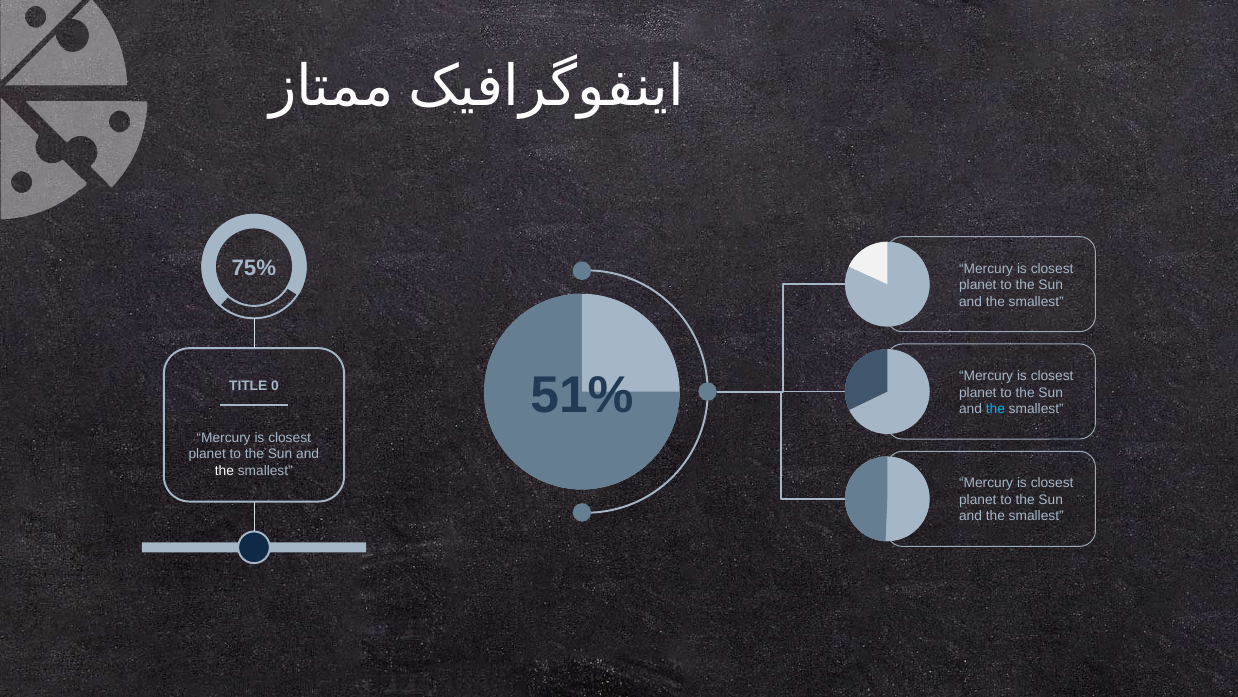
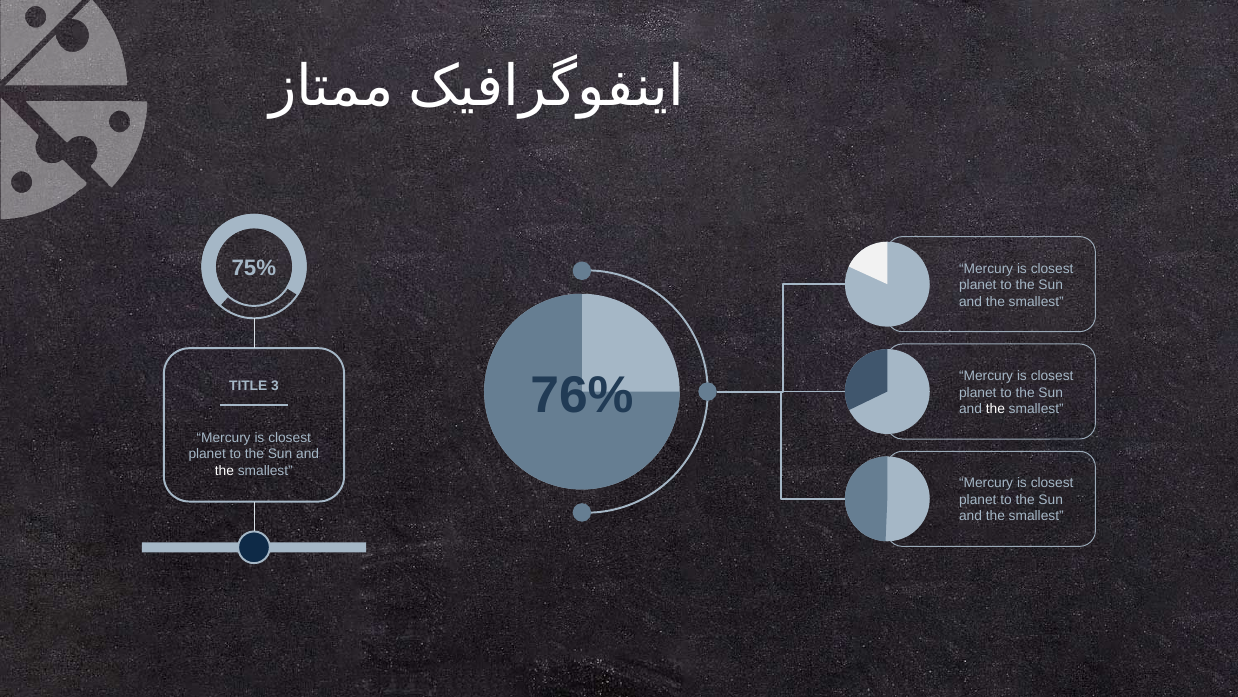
51%: 51% -> 76%
0: 0 -> 3
the at (995, 409) colour: light blue -> white
